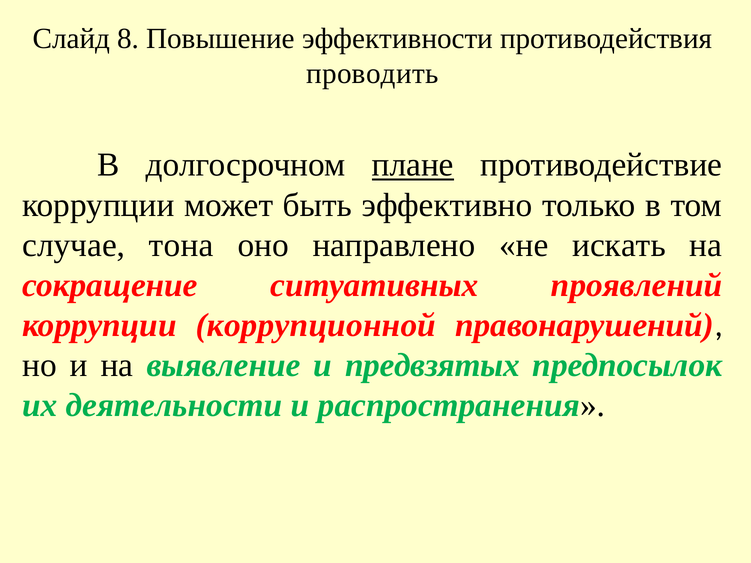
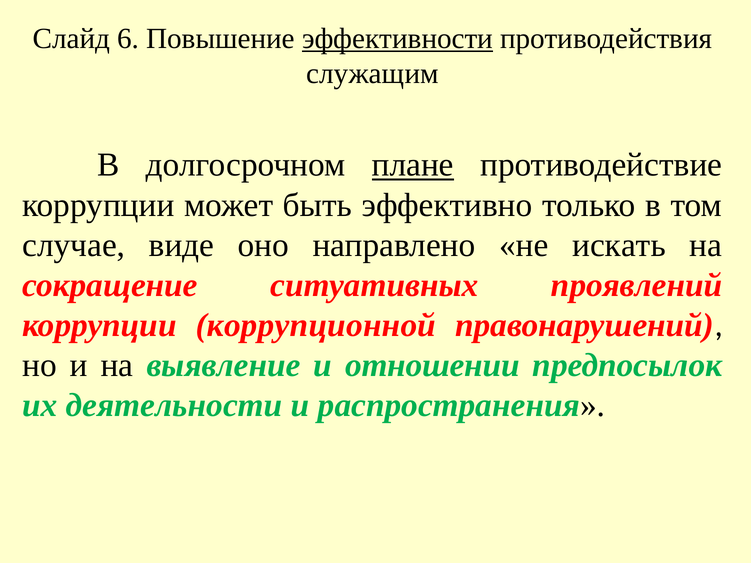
8: 8 -> 6
эффективности underline: none -> present
проводить: проводить -> служащим
тона: тона -> виде
предвзятых: предвзятых -> отношении
